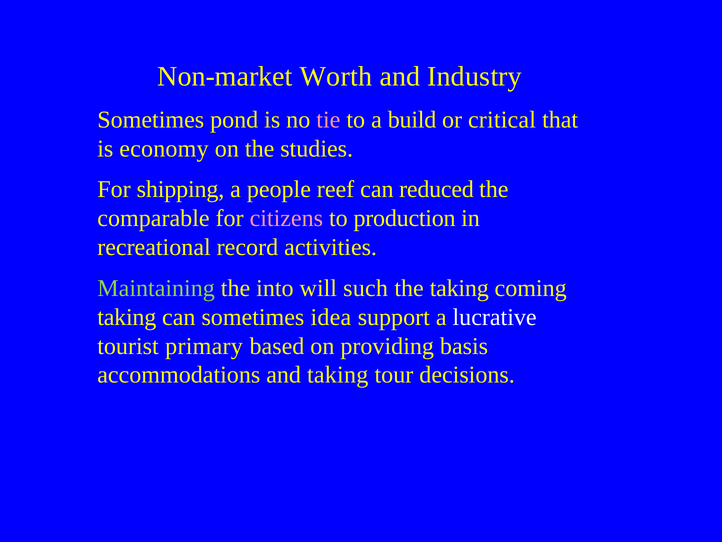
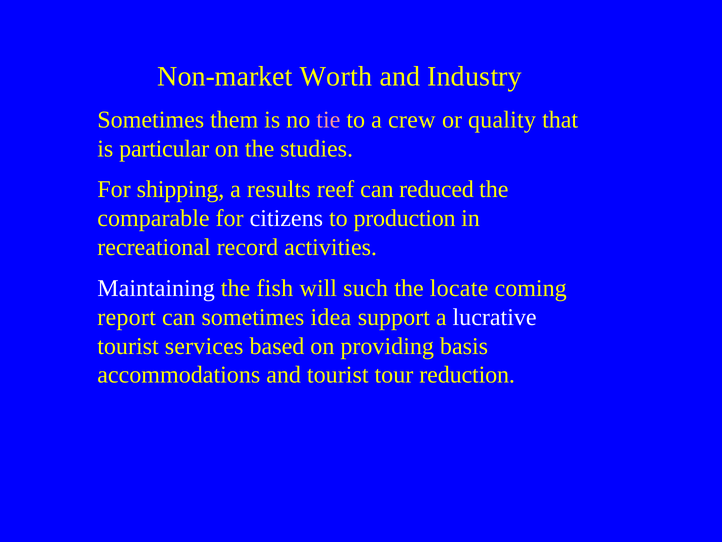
pond: pond -> them
build: build -> crew
critical: critical -> quality
economy: economy -> particular
people: people -> results
citizens colour: pink -> white
Maintaining colour: light green -> white
into: into -> fish
the taking: taking -> locate
taking at (127, 317): taking -> report
primary: primary -> services
and taking: taking -> tourist
decisions: decisions -> reduction
